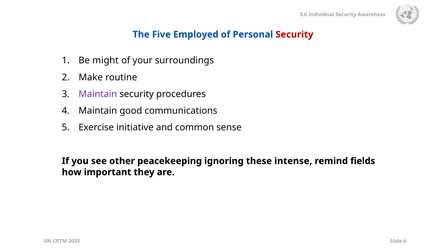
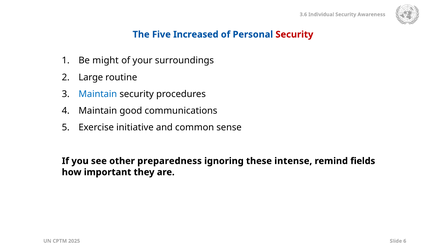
Employed: Employed -> Increased
Make: Make -> Large
Maintain at (98, 94) colour: purple -> blue
peacekeeping: peacekeeping -> preparedness
